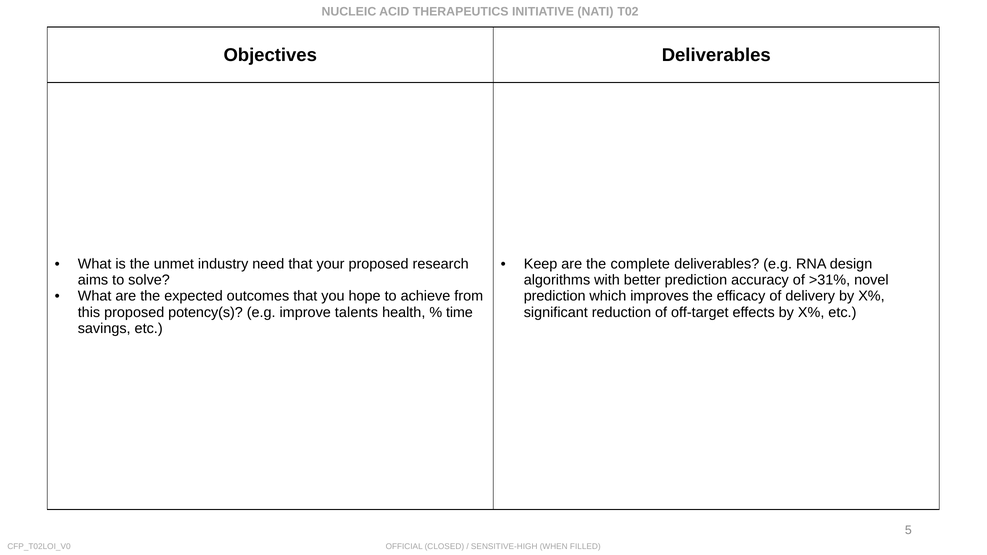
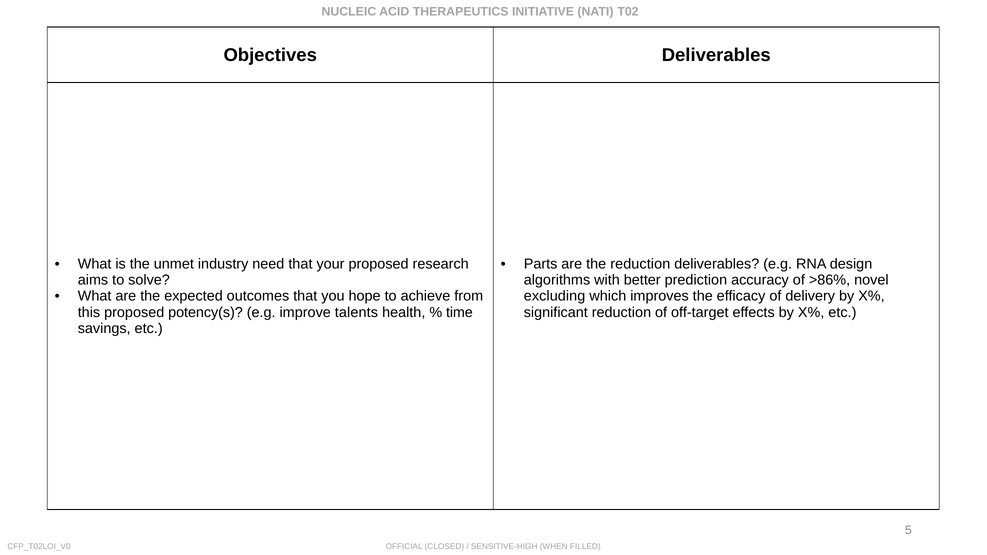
Keep: Keep -> Parts
the complete: complete -> reduction
>31%: >31% -> >86%
prediction at (555, 296): prediction -> excluding
